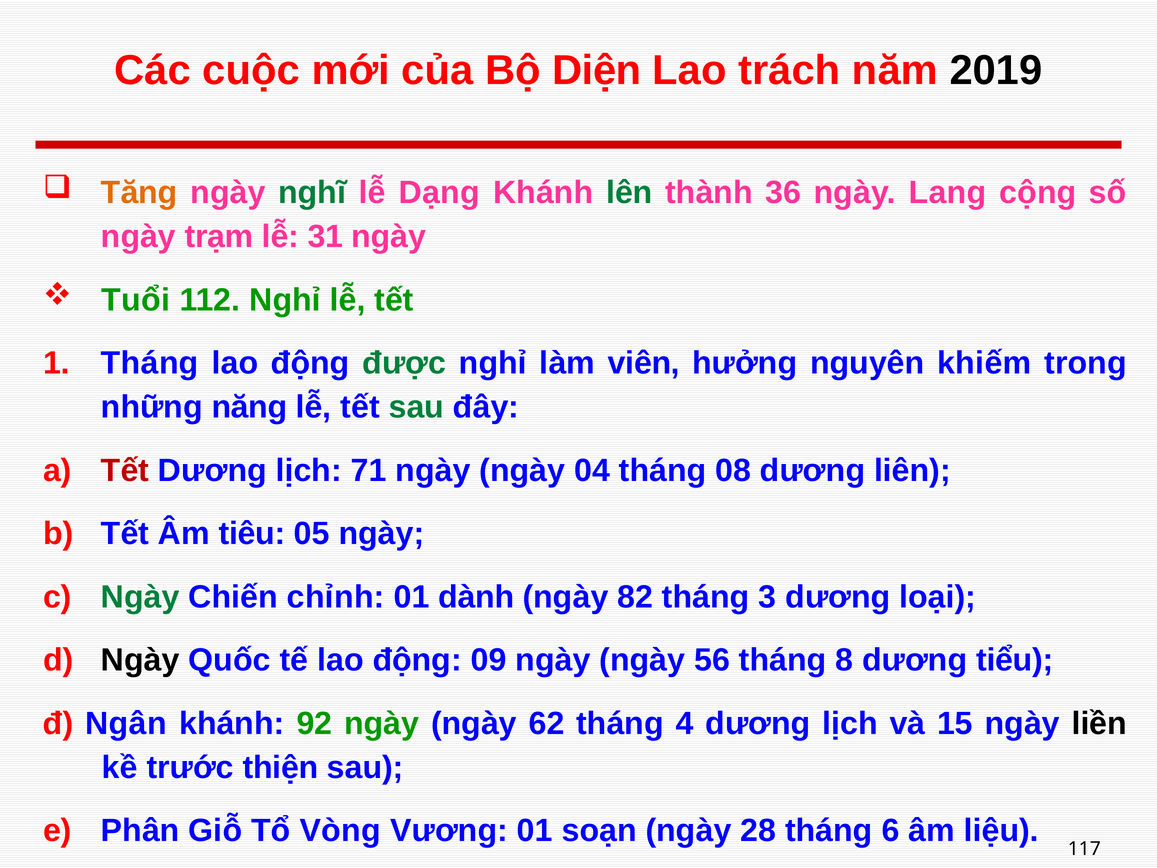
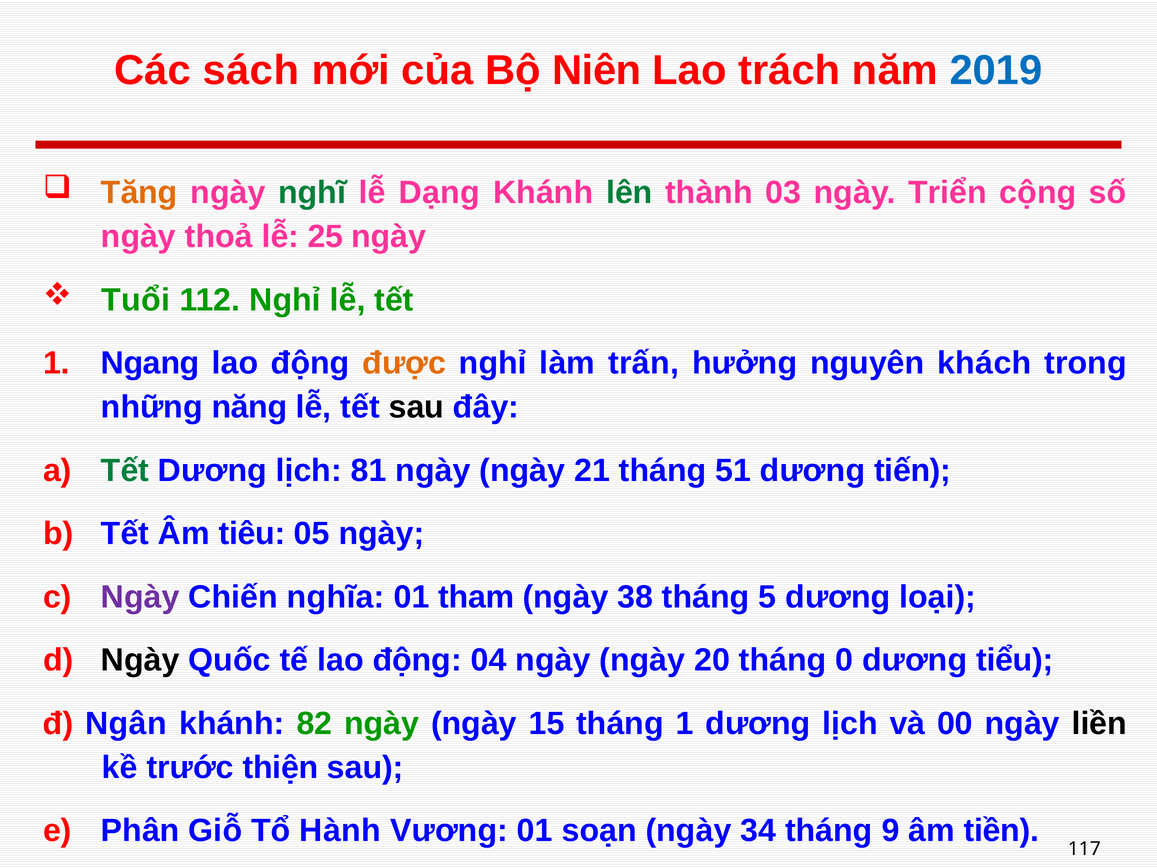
cuộc: cuộc -> sách
Diện: Diện -> Niên
2019 colour: black -> blue
36: 36 -> 03
Lang: Lang -> Triển
trạm: trạm -> thoả
31: 31 -> 25
Tháng at (150, 363): Tháng -> Ngang
được colour: green -> orange
viên: viên -> trấn
khiếm: khiếm -> khách
sau at (416, 407) colour: green -> black
Tết at (125, 470) colour: red -> green
71: 71 -> 81
04: 04 -> 21
08: 08 -> 51
liên: liên -> tiến
Ngày at (140, 597) colour: green -> purple
chỉnh: chỉnh -> nghĩa
dành: dành -> tham
82: 82 -> 38
3: 3 -> 5
09: 09 -> 04
56: 56 -> 20
8: 8 -> 0
92: 92 -> 82
62: 62 -> 15
tháng 4: 4 -> 1
15: 15 -> 00
Vòng: Vòng -> Hành
28: 28 -> 34
6: 6 -> 9
liệu: liệu -> tiền
